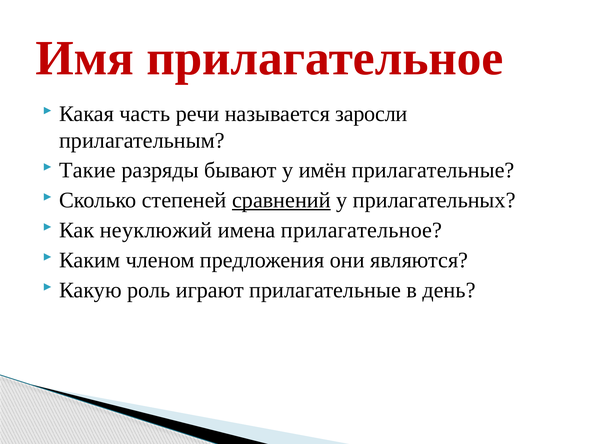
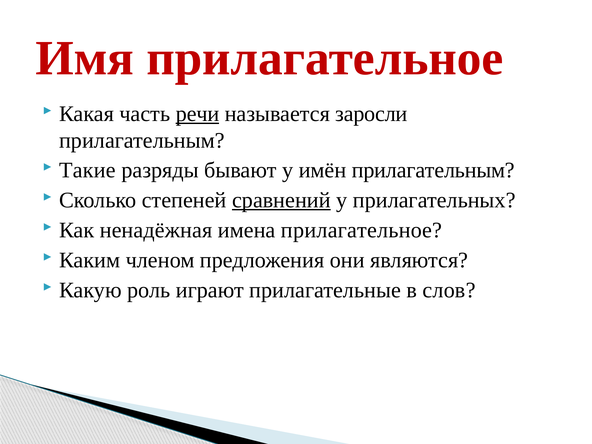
речи underline: none -> present
имён прилагательные: прилагательные -> прилагательным
неуклюжий: неуклюжий -> ненадёжная
день: день -> слов
